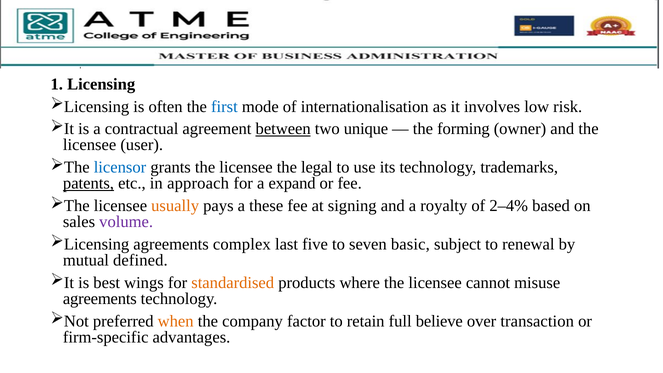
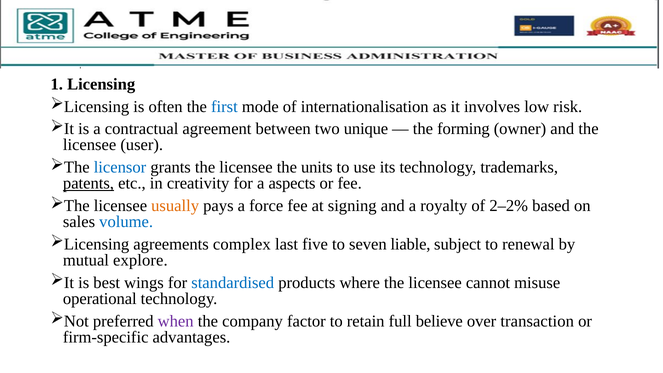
between underline: present -> none
legal: legal -> units
approach: approach -> creativity
expand: expand -> aspects
these: these -> force
2–4%: 2–4% -> 2–2%
volume colour: purple -> blue
basic: basic -> liable
defined: defined -> explore
standardised colour: orange -> blue
agreements at (100, 299): agreements -> operational
when colour: orange -> purple
